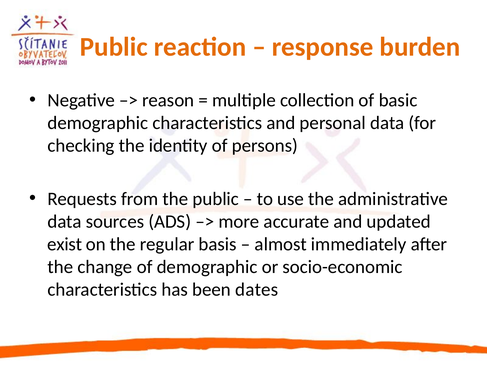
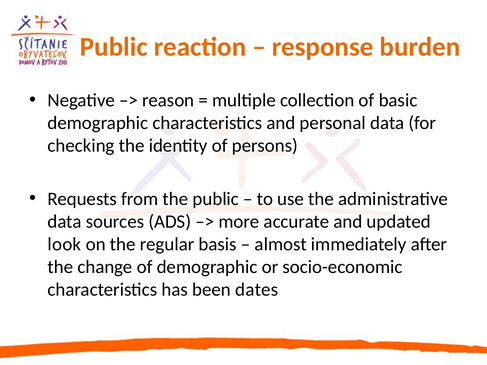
exist: exist -> look
